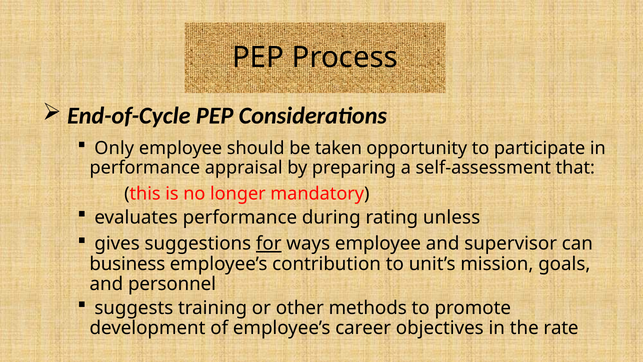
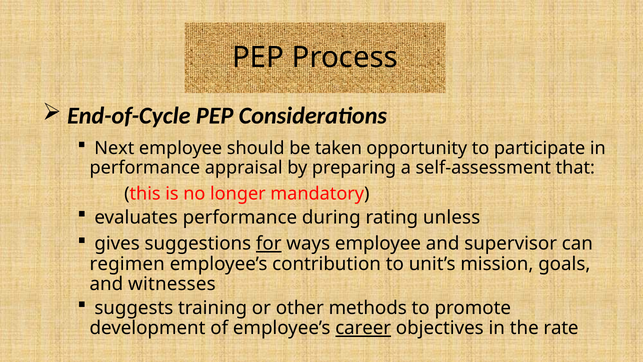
Only: Only -> Next
business: business -> regimen
personnel: personnel -> witnesses
career underline: none -> present
